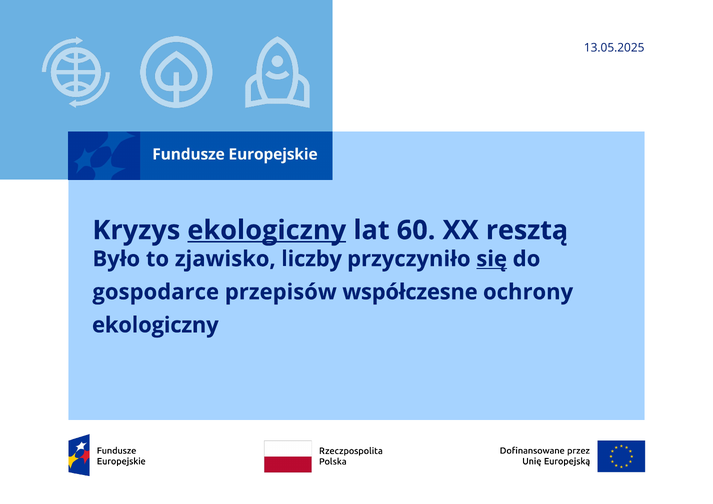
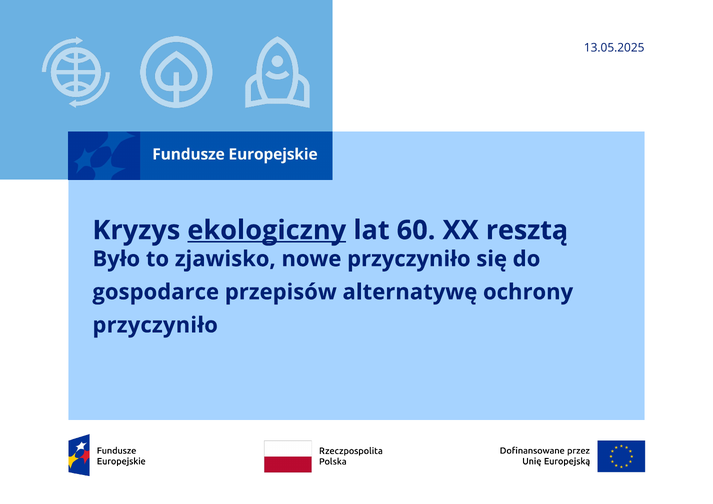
liczby: liczby -> nowe
się underline: present -> none
współczesne: współczesne -> alternatywę
ekologiczny at (155, 325): ekologiczny -> przyczyniło
